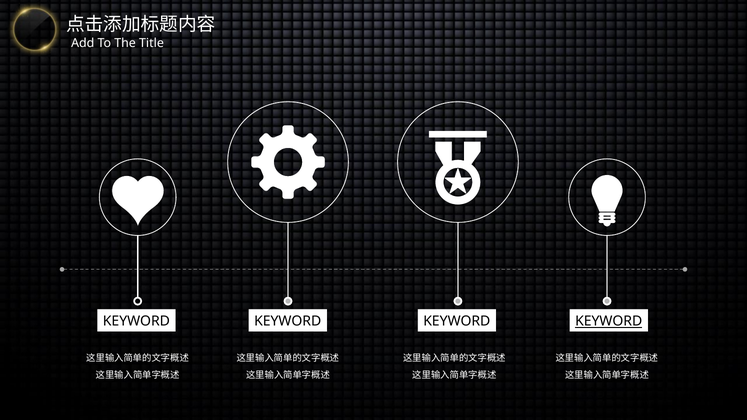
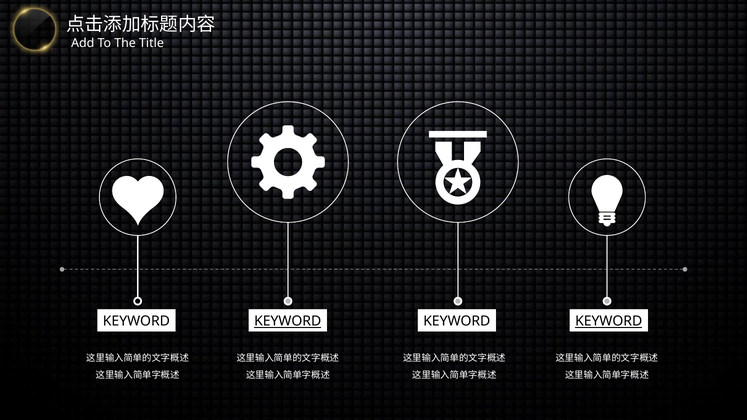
KEYWORD at (288, 321) underline: none -> present
